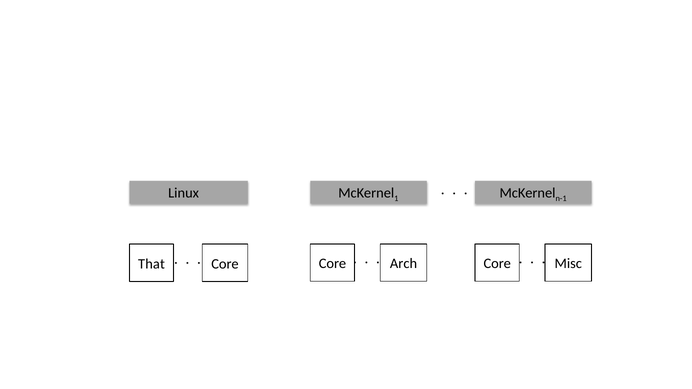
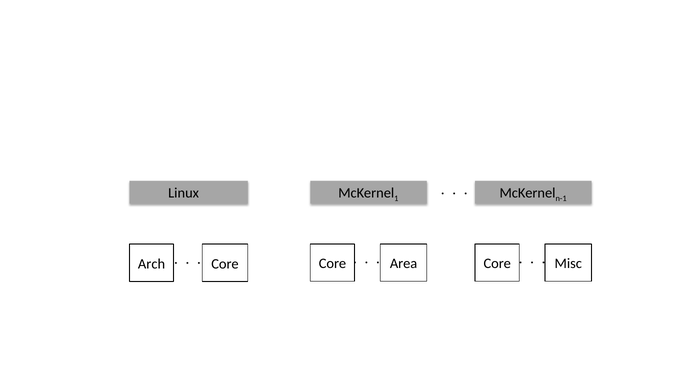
Arch: Arch -> Area
That: That -> Arch
